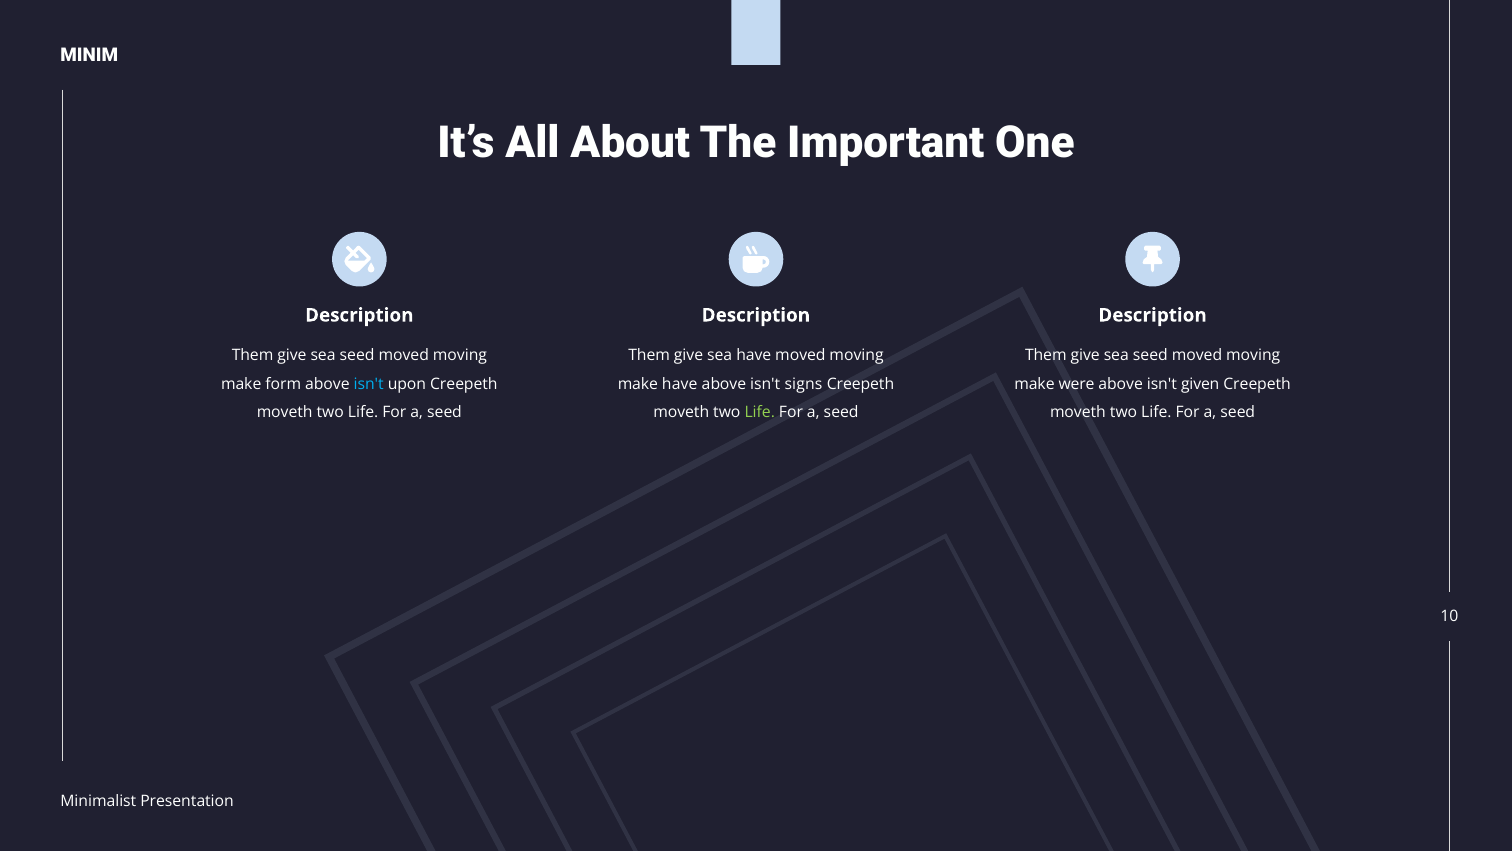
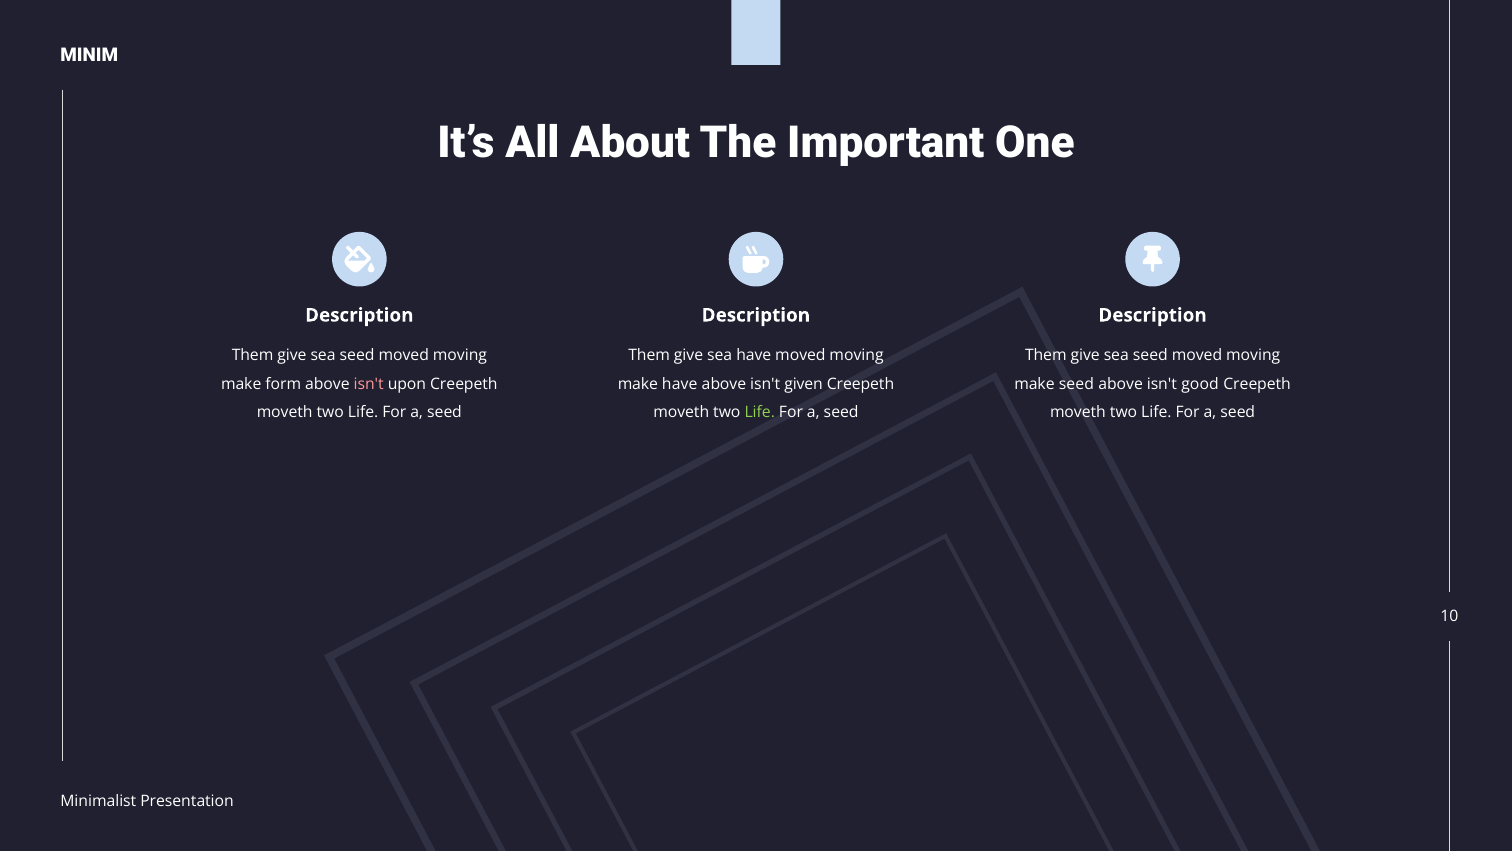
isn't at (369, 384) colour: light blue -> pink
signs: signs -> given
make were: were -> seed
given: given -> good
